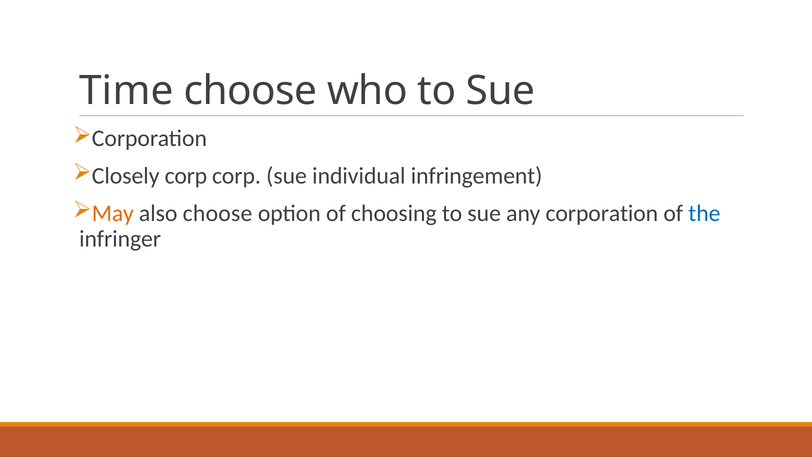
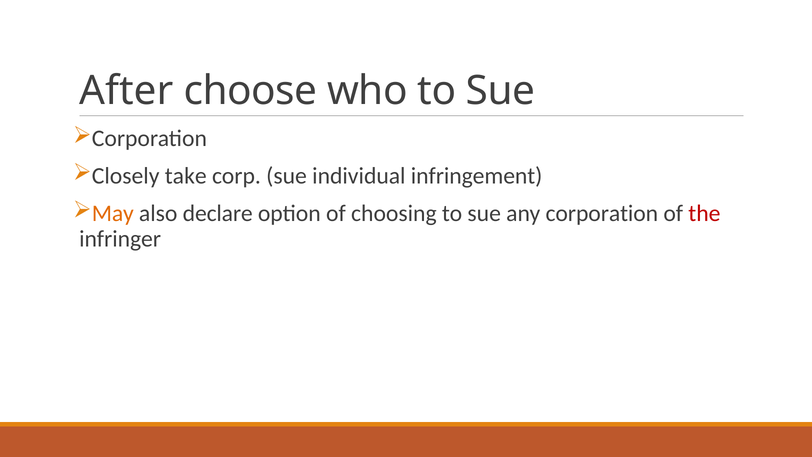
Time: Time -> After
Closely corp: corp -> take
also choose: choose -> declare
the colour: blue -> red
